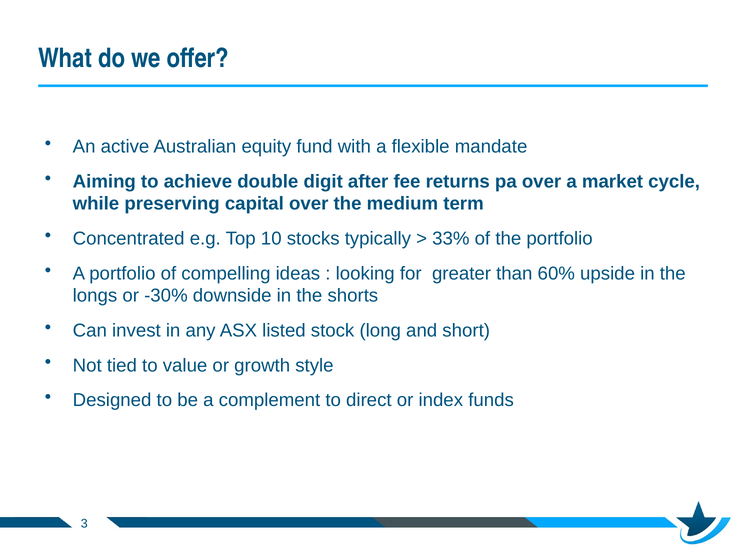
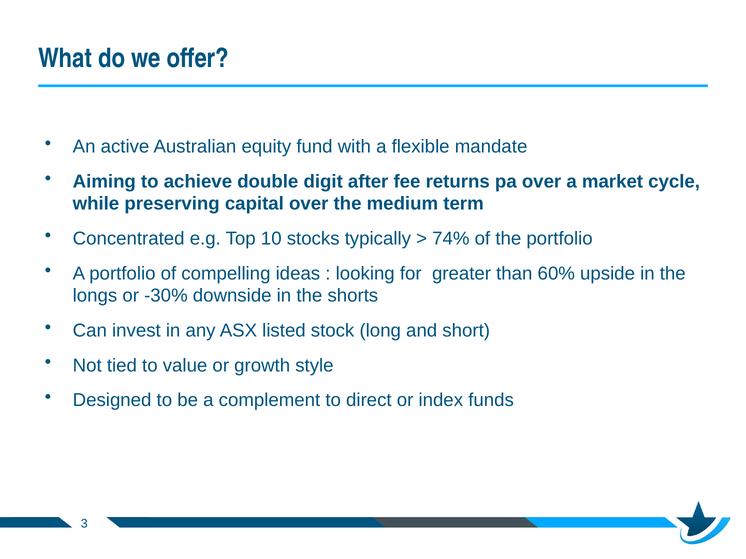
33%: 33% -> 74%
